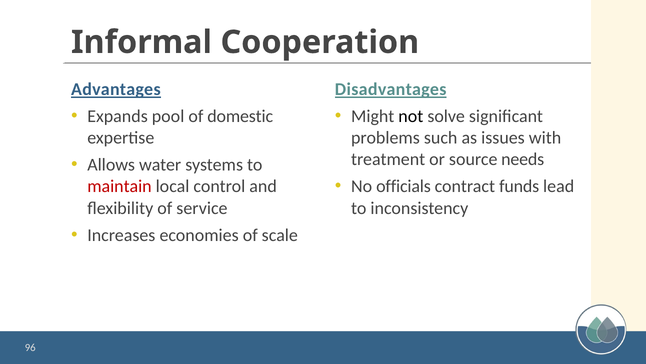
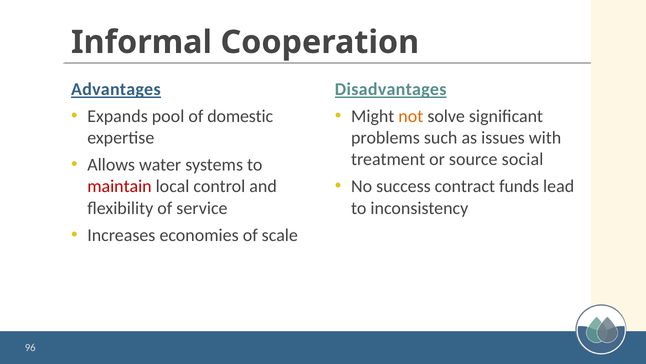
not colour: black -> orange
needs: needs -> social
officials: officials -> success
